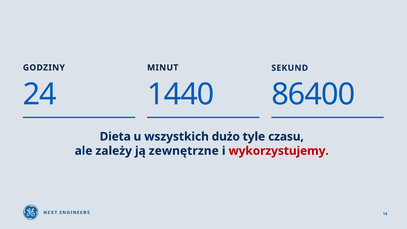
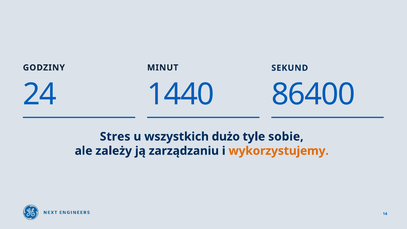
Dieta: Dieta -> Stres
czasu: czasu -> sobie
zewnętrzne: zewnętrzne -> zarządzaniu
wykorzystujemy colour: red -> orange
